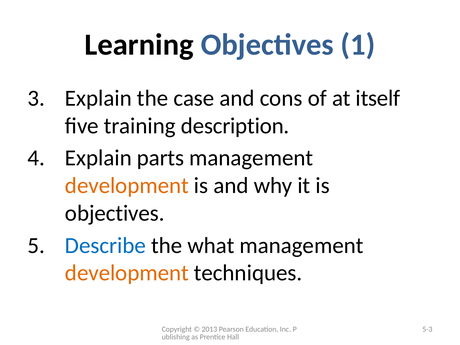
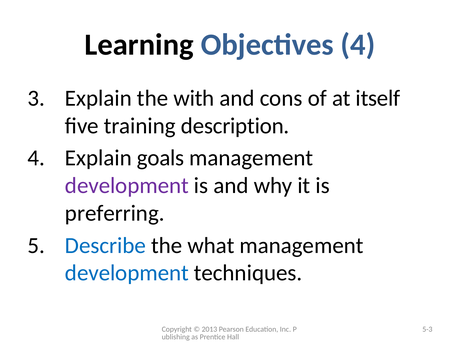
Objectives 1: 1 -> 4
case: case -> with
parts: parts -> goals
development at (127, 186) colour: orange -> purple
objectives at (115, 213): objectives -> preferring
development at (127, 273) colour: orange -> blue
